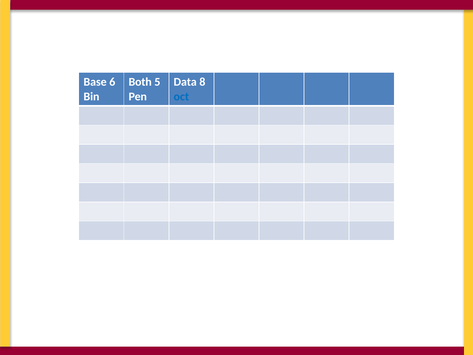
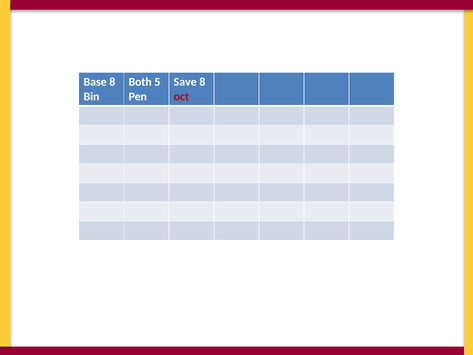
Base 6: 6 -> 8
Data: Data -> Save
oct colour: blue -> red
